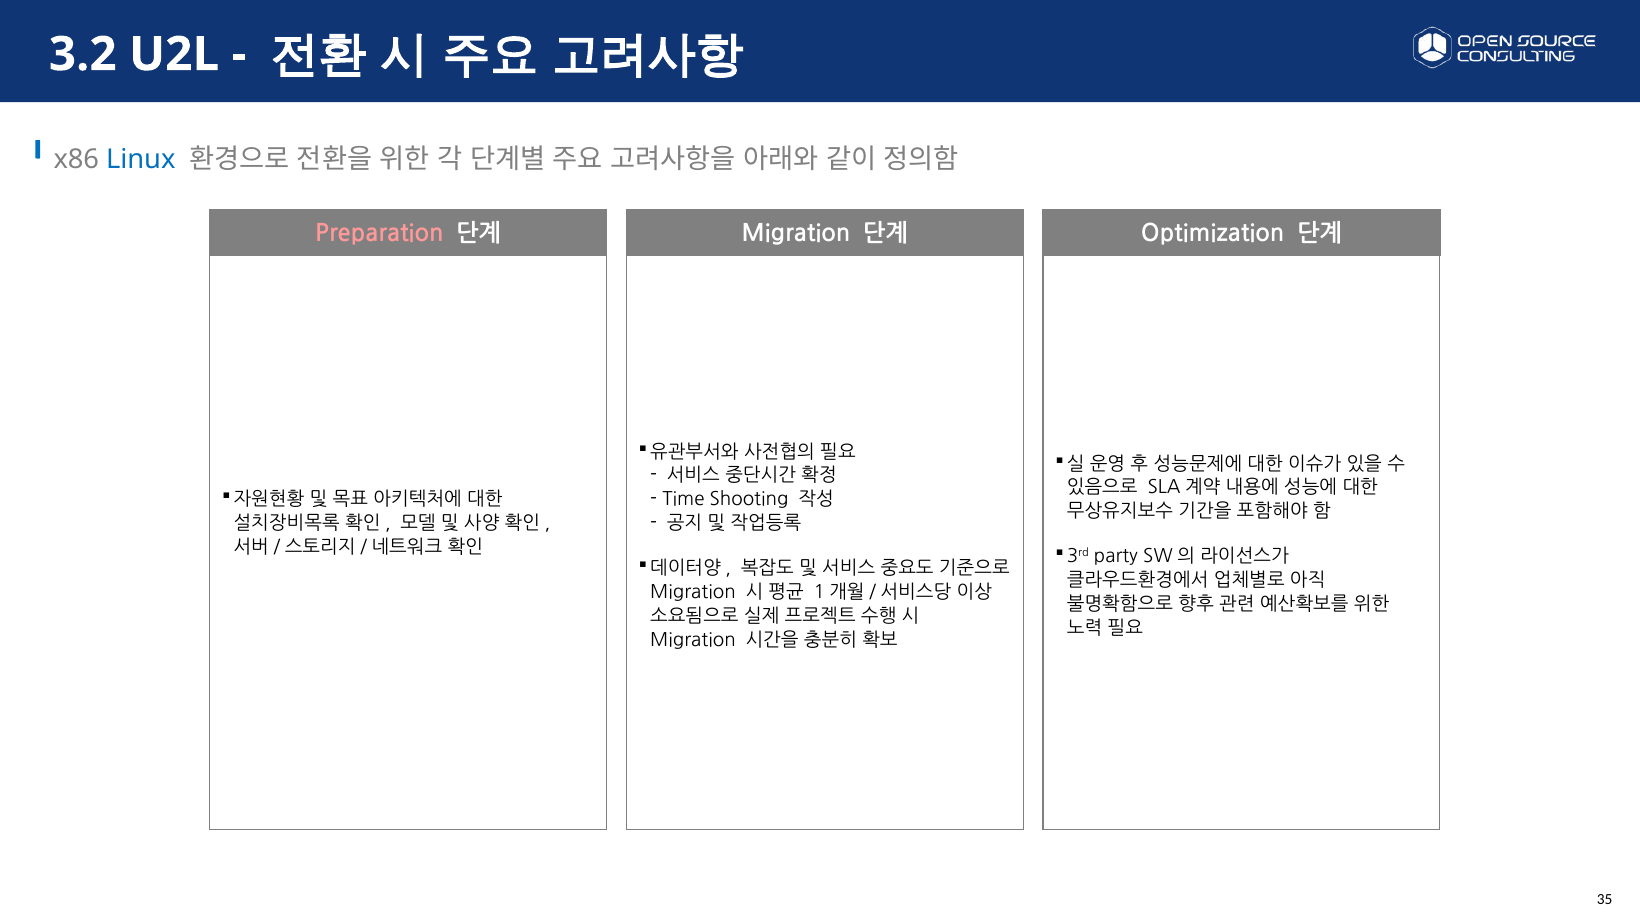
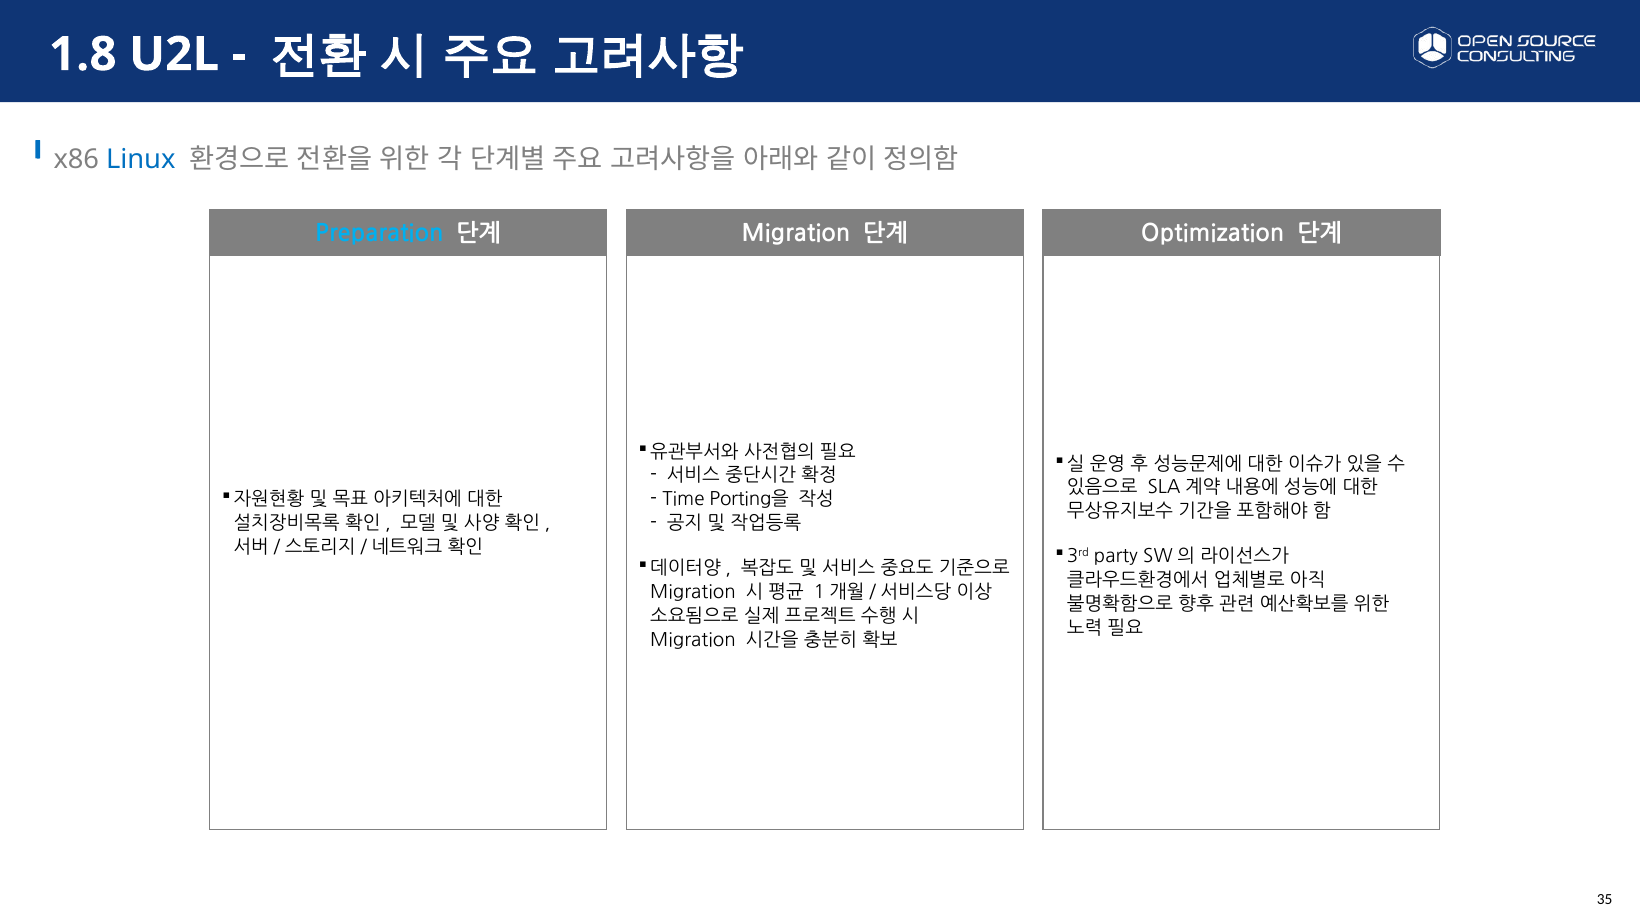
3.2: 3.2 -> 1.8
Preparation colour: pink -> light blue
Shooting: Shooting -> Porting을
